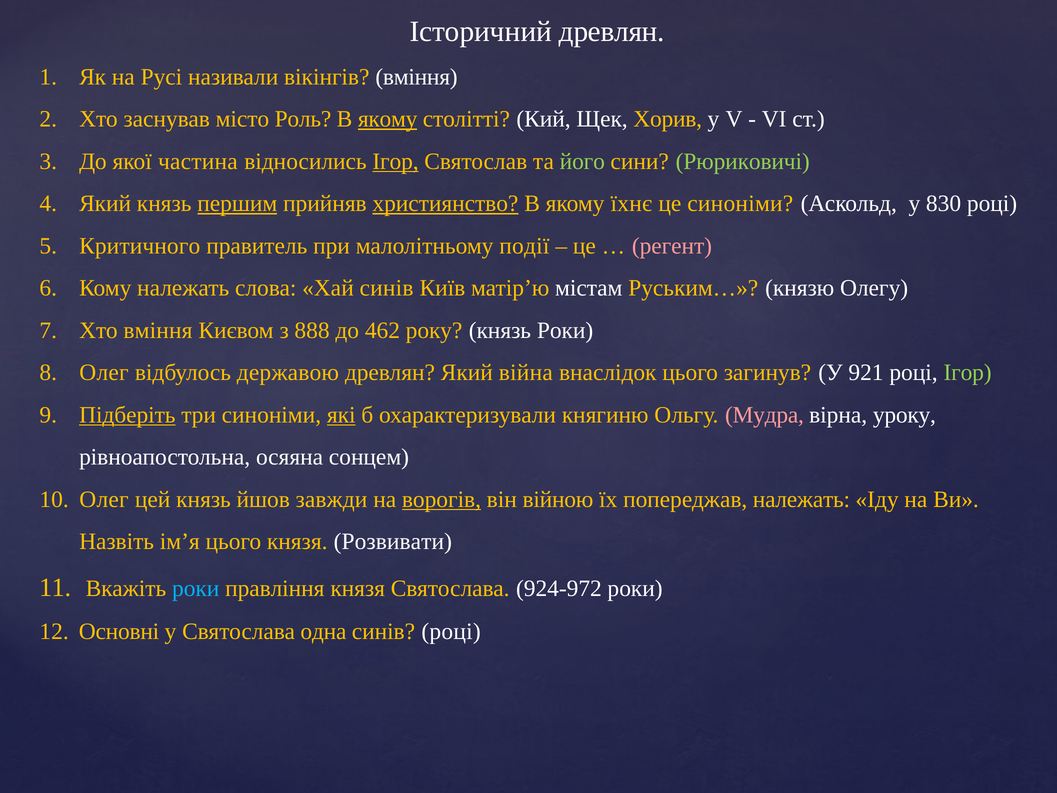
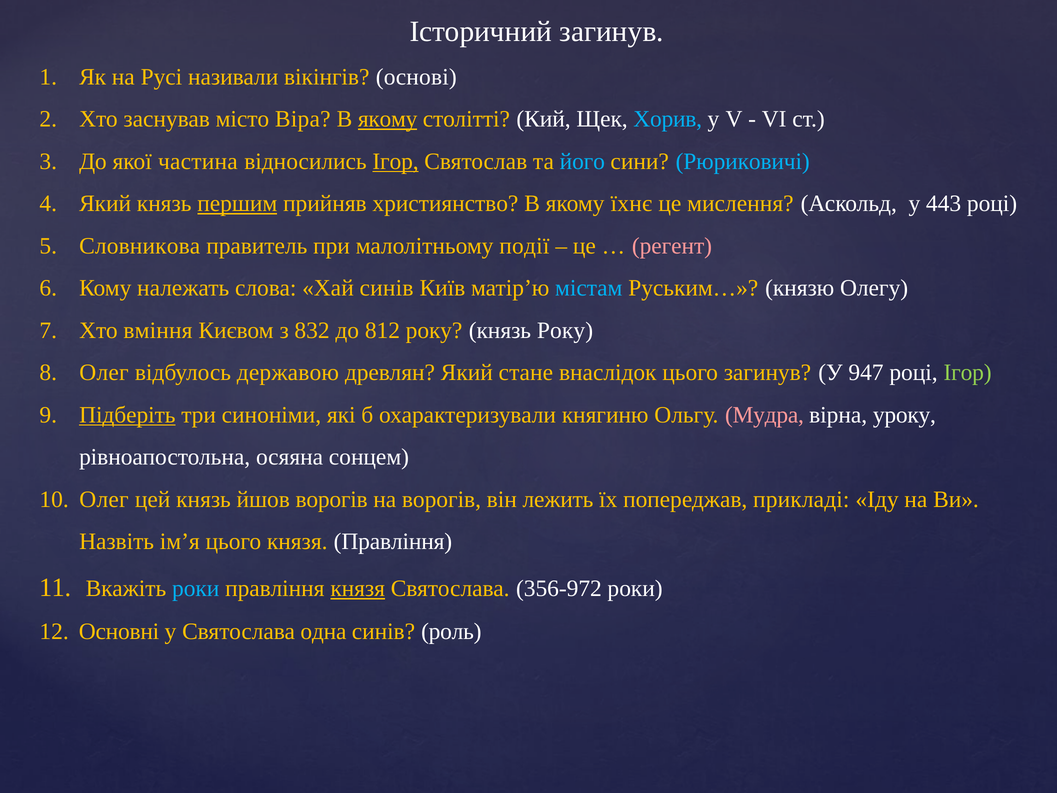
Історичний древлян: древлян -> загинув
вікінгів вміння: вміння -> основі
Роль: Роль -> Віра
Хорив colour: yellow -> light blue
його colour: light green -> light blue
Рюриковичі colour: light green -> light blue
християнство underline: present -> none
це синоніми: синоніми -> мислення
830: 830 -> 443
Критичного: Критичного -> Словникова
містам colour: white -> light blue
888: 888 -> 832
462: 462 -> 812
князь Роки: Роки -> Року
війна: війна -> стане
921: 921 -> 947
які underline: present -> none
йшов завжди: завжди -> ворогів
ворогів at (441, 499) underline: present -> none
війною: війною -> лежить
попереджав належать: належать -> прикладі
князя Розвивати: Розвивати -> Правління
князя at (358, 589) underline: none -> present
924-972: 924-972 -> 356-972
синів році: році -> роль
